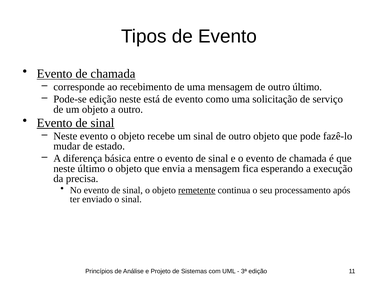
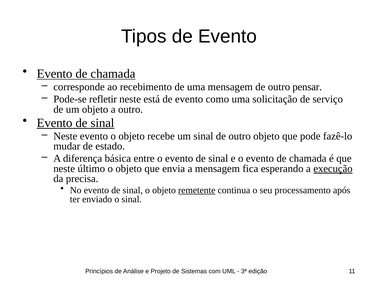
outro último: último -> pensar
Pode-se edição: edição -> refletir
execução underline: none -> present
